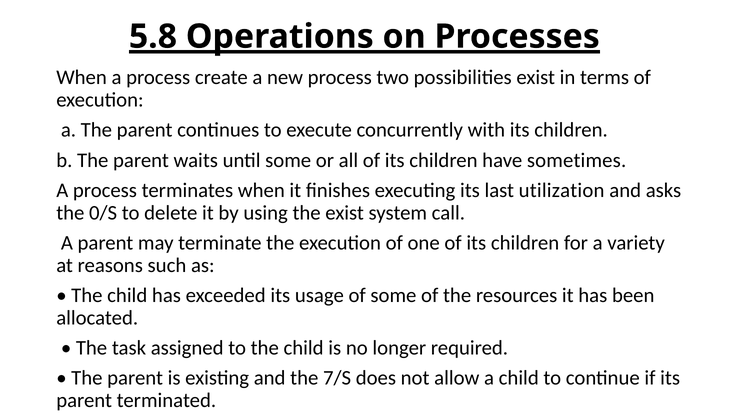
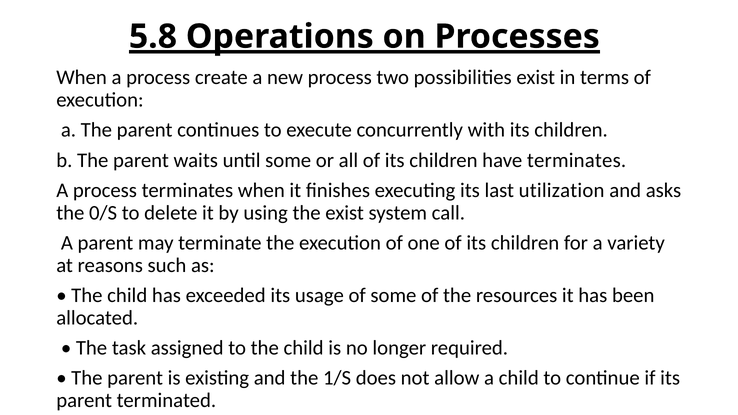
have sometimes: sometimes -> terminates
7/S: 7/S -> 1/S
